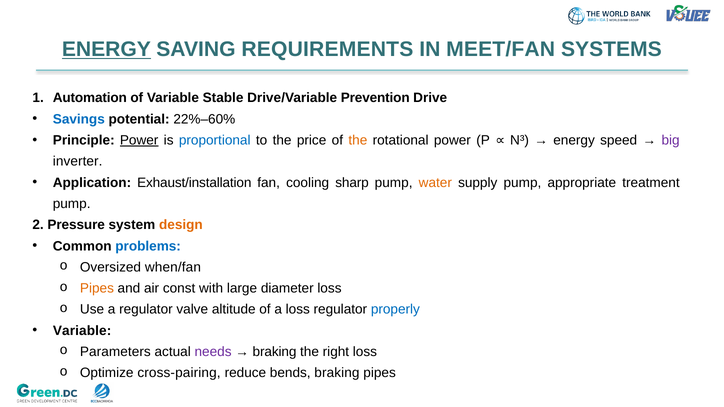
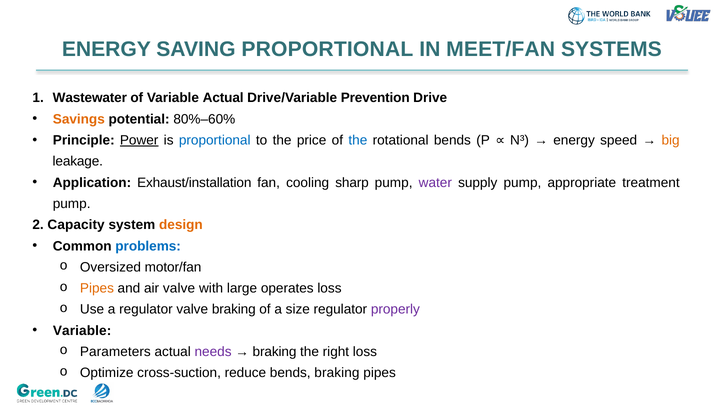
ENERGY at (106, 49) underline: present -> none
SAVING REQUIREMENTS: REQUIREMENTS -> PROPORTIONAL
Automation: Automation -> Wastewater
Variable Stable: Stable -> Actual
Savings colour: blue -> orange
22%–60%: 22%–60% -> 80%–60%
the at (358, 140) colour: orange -> blue
rotational power: power -> bends
big colour: purple -> orange
inverter: inverter -> leakage
water colour: orange -> purple
Pressure: Pressure -> Capacity
when/fan: when/fan -> motor/fan
air const: const -> valve
diameter: diameter -> operates
valve altitude: altitude -> braking
a loss: loss -> size
properly colour: blue -> purple
cross-pairing: cross-pairing -> cross-suction
